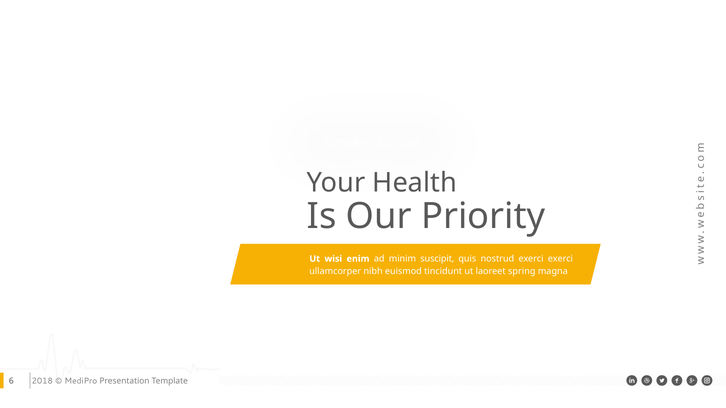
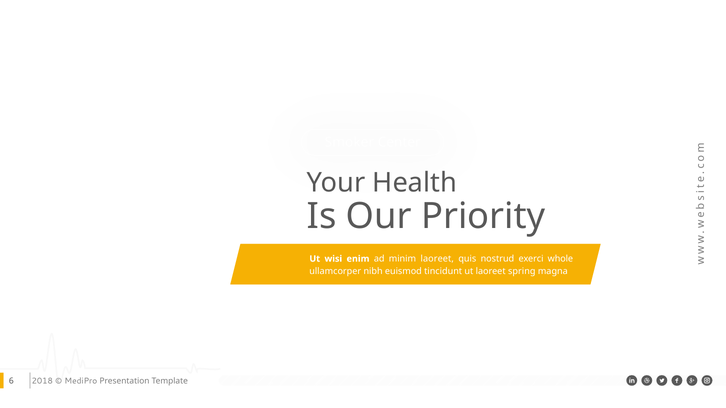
minim suscipit: suscipit -> laoreet
exerci exerci: exerci -> whole
